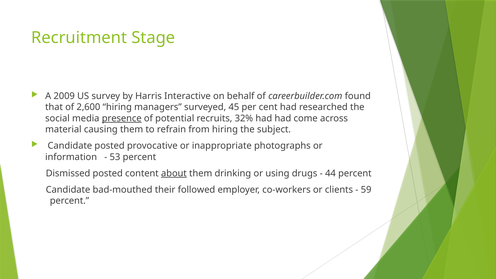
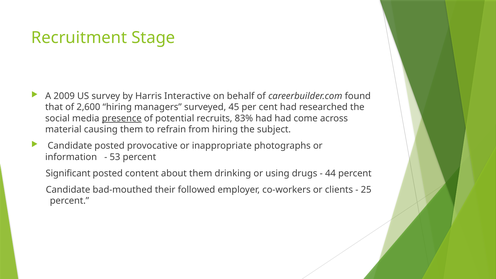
32%: 32% -> 83%
Dismissed: Dismissed -> Significant
about underline: present -> none
59: 59 -> 25
